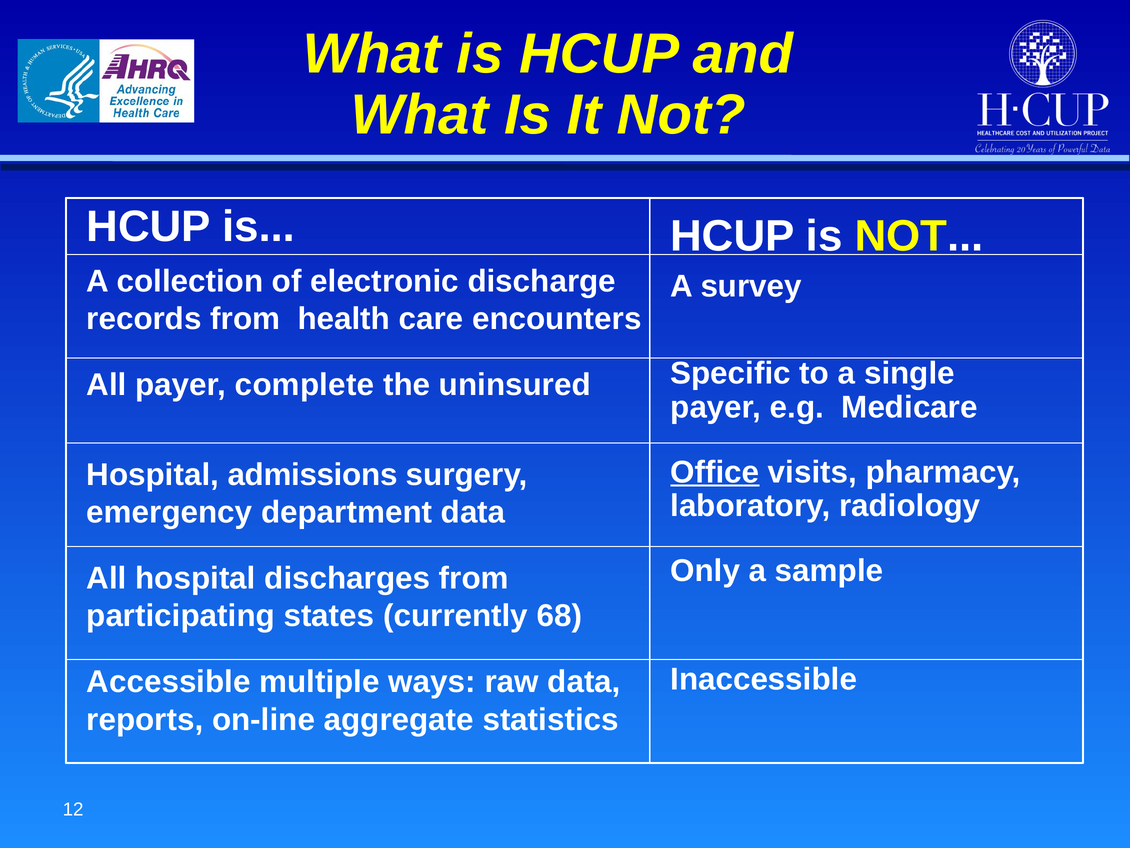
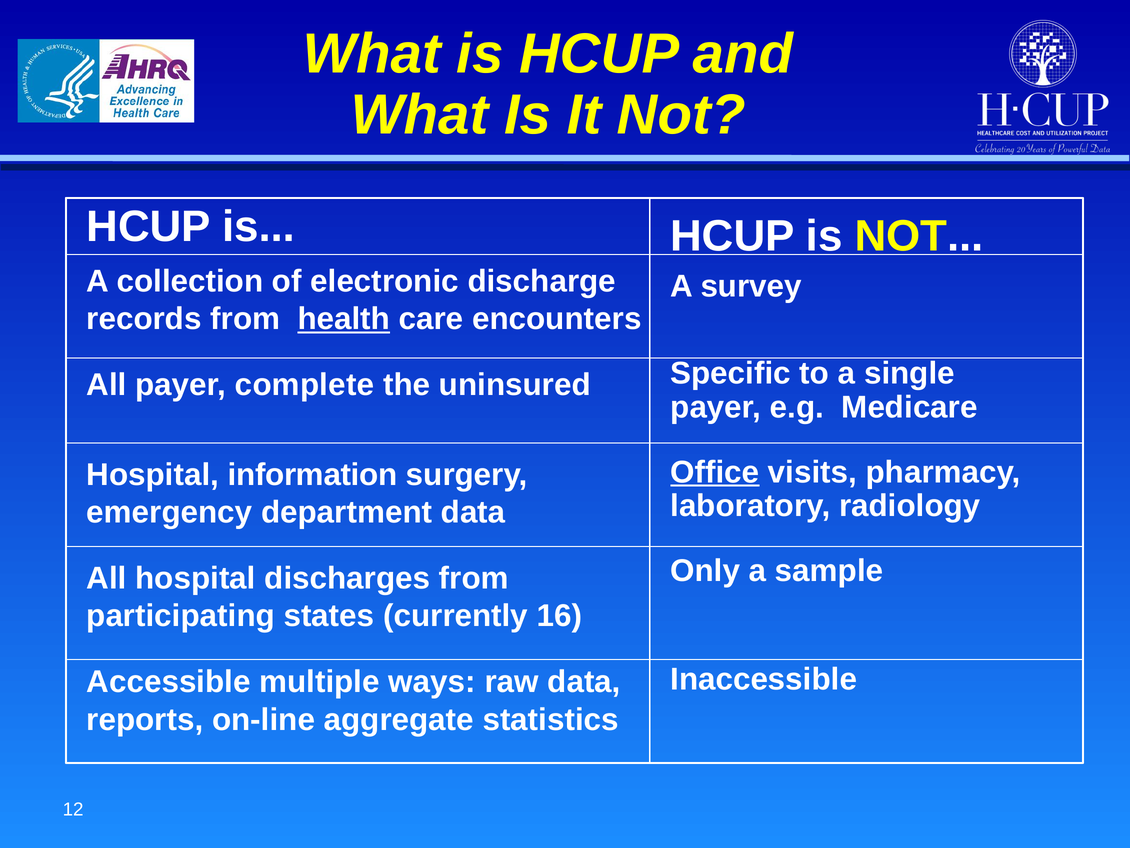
health underline: none -> present
admissions: admissions -> information
68: 68 -> 16
